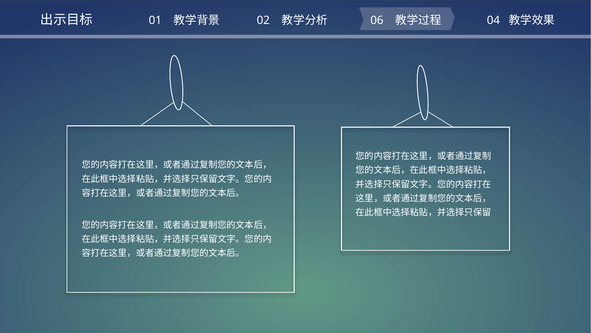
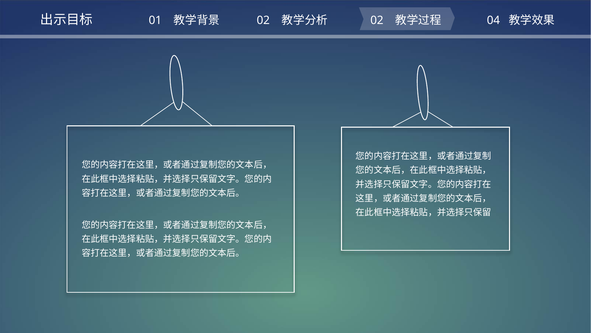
06 at (377, 20): 06 -> 02
